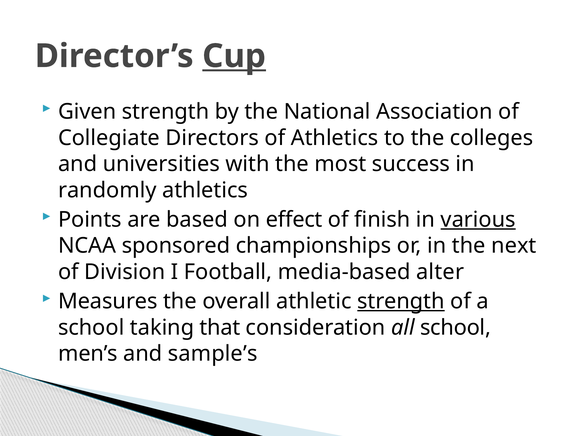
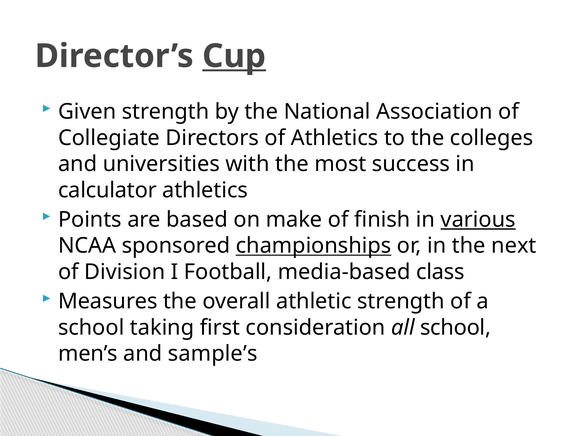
randomly: randomly -> calculator
effect: effect -> make
championships underline: none -> present
alter: alter -> class
strength at (401, 301) underline: present -> none
that: that -> first
